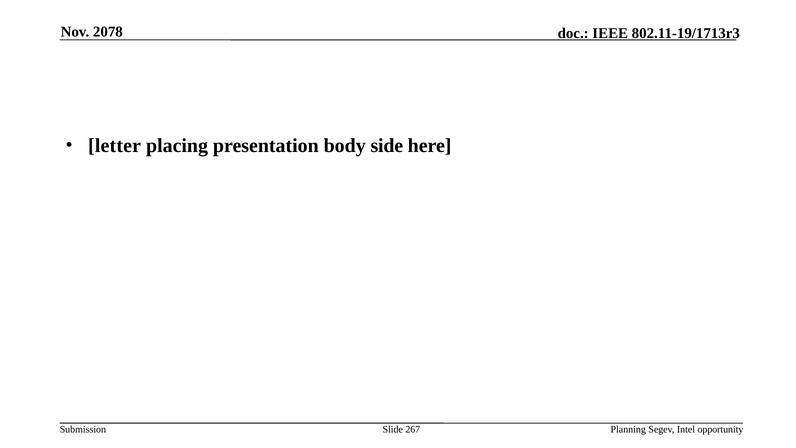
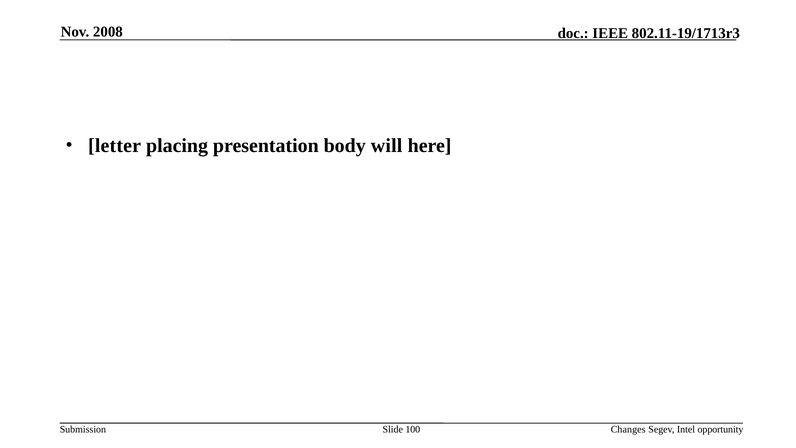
2078: 2078 -> 2008
side: side -> will
267: 267 -> 100
Planning: Planning -> Changes
